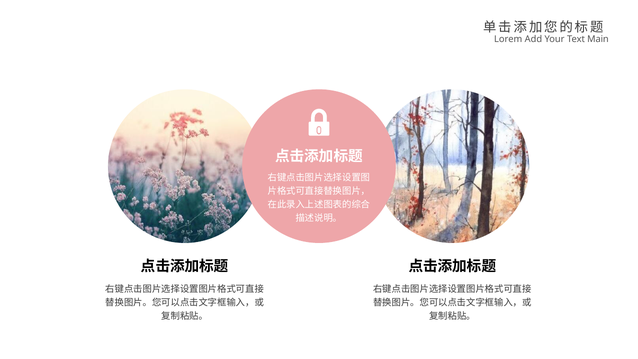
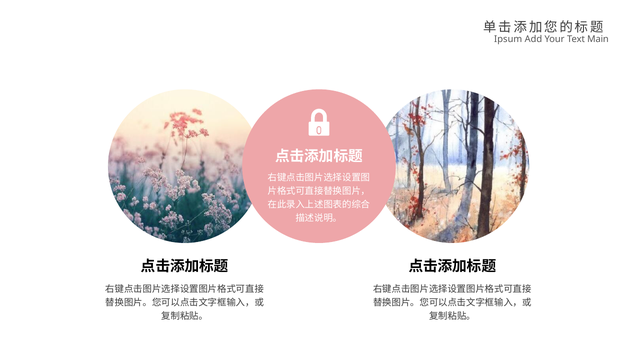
Lorem: Lorem -> Ipsum
